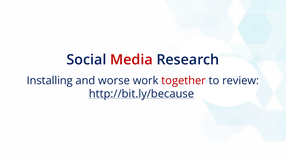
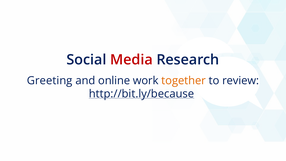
Installing: Installing -> Greeting
worse: worse -> online
together colour: red -> orange
